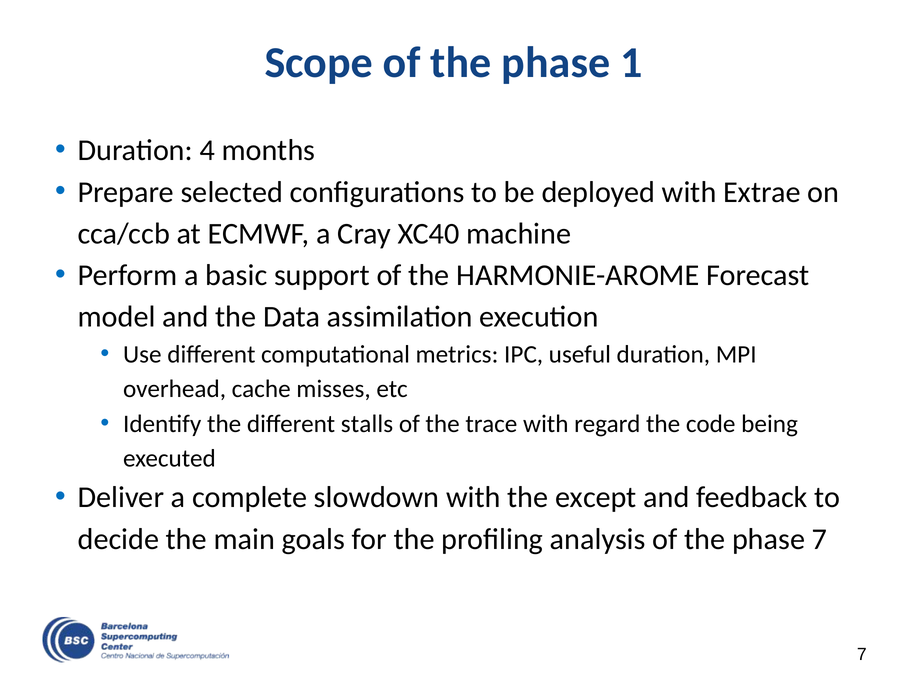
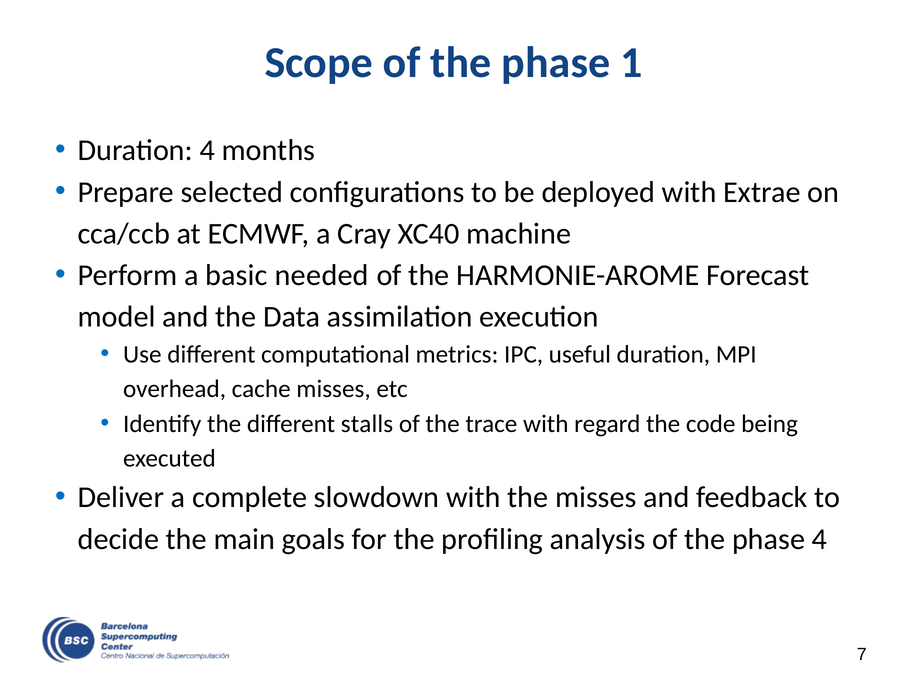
support: support -> needed
the except: except -> misses
phase 7: 7 -> 4
